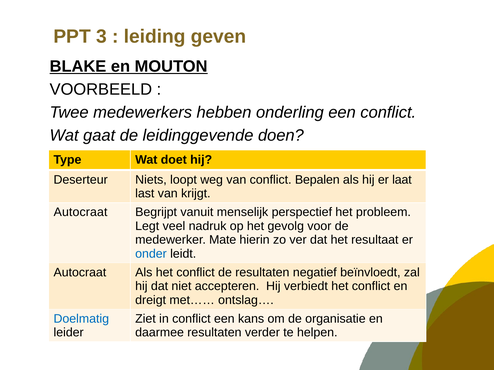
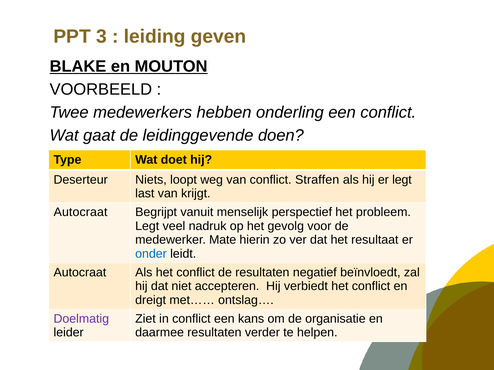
Bepalen: Bepalen -> Straffen
er laat: laat -> legt
Doelmatig colour: blue -> purple
